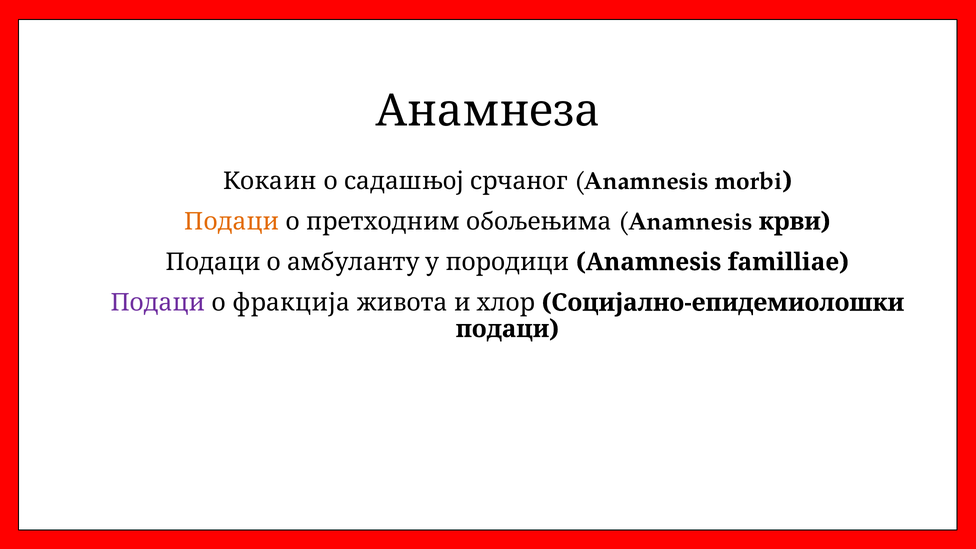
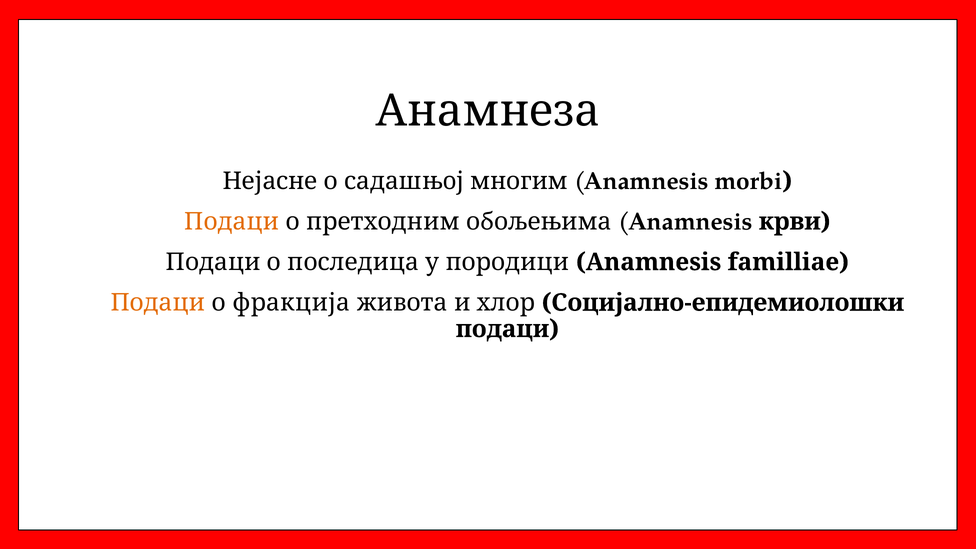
Кокаин: Кокаин -> Нејасне
срчаног: срчаног -> многим
амбуланту: амбуланту -> последица
Подаци at (158, 303) colour: purple -> orange
